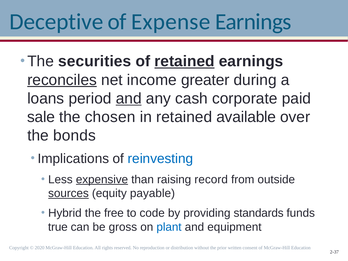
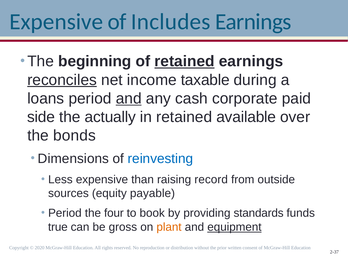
Deceptive at (56, 22): Deceptive -> Expensive
Expense: Expense -> Includes
securities: securities -> beginning
greater: greater -> taxable
sale: sale -> side
chosen: chosen -> actually
Implications: Implications -> Dimensions
expensive at (102, 179) underline: present -> none
sources underline: present -> none
Hybrid at (65, 213): Hybrid -> Period
free: free -> four
code: code -> book
plant colour: blue -> orange
equipment underline: none -> present
